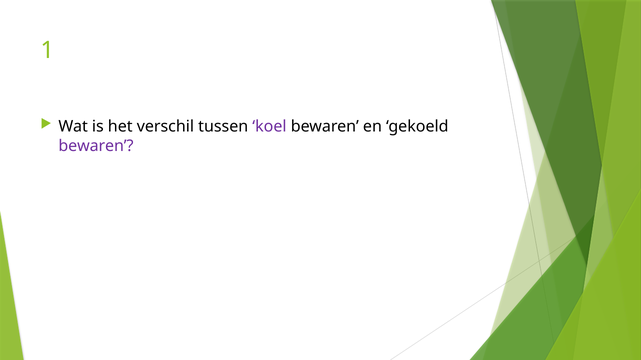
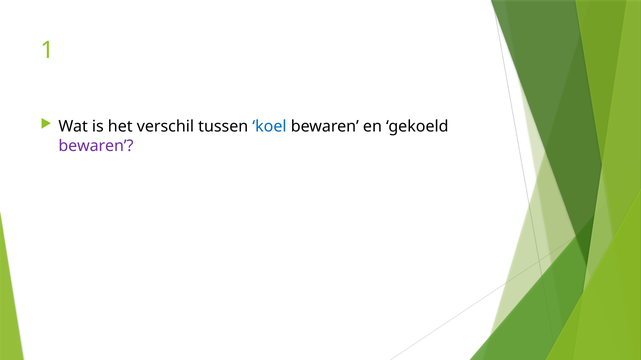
koel colour: purple -> blue
